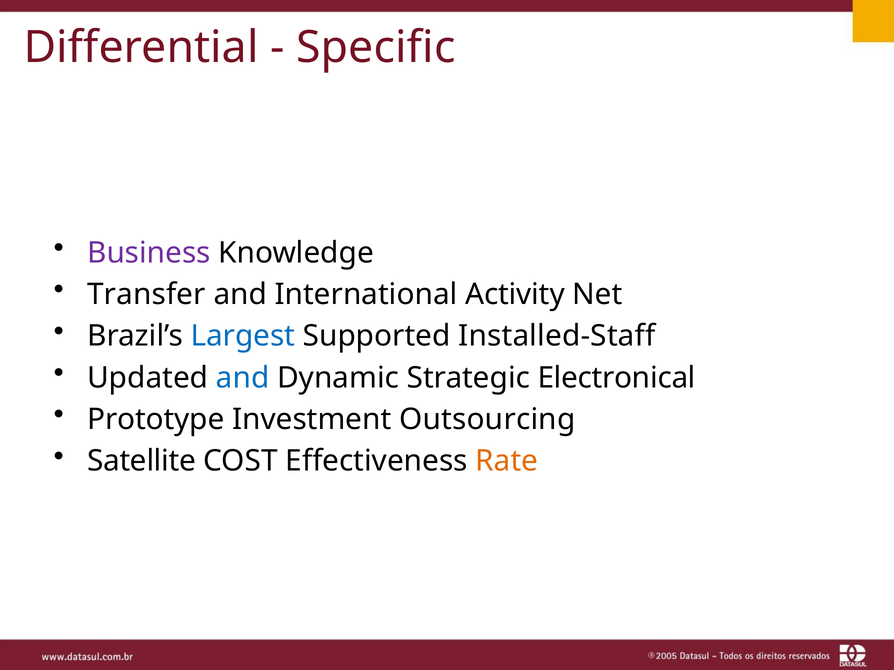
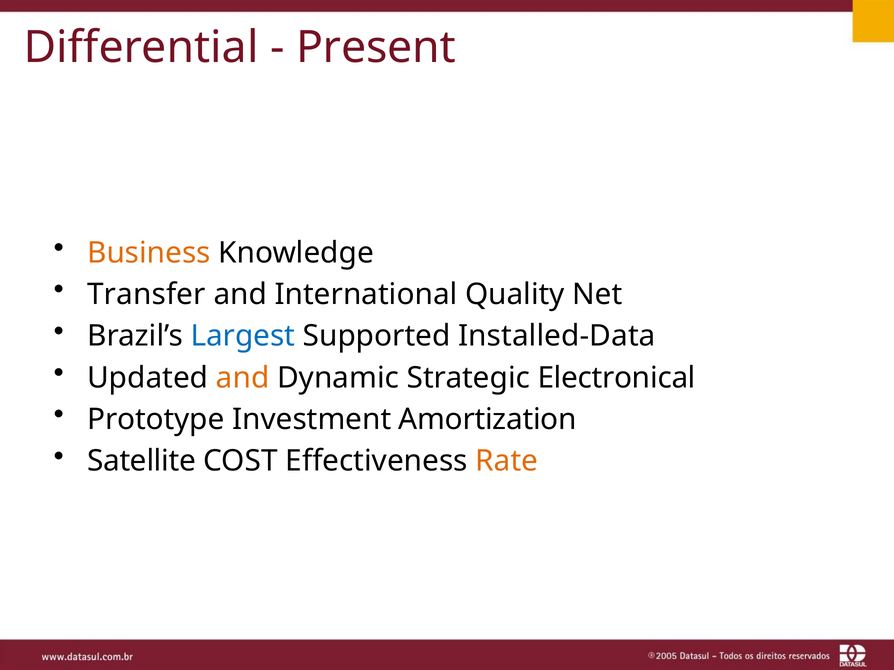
Specific: Specific -> Present
Business colour: purple -> orange
Activity: Activity -> Quality
Installed-Staff: Installed-Staff -> Installed-Data
and at (243, 378) colour: blue -> orange
Outsourcing: Outsourcing -> Amortization
